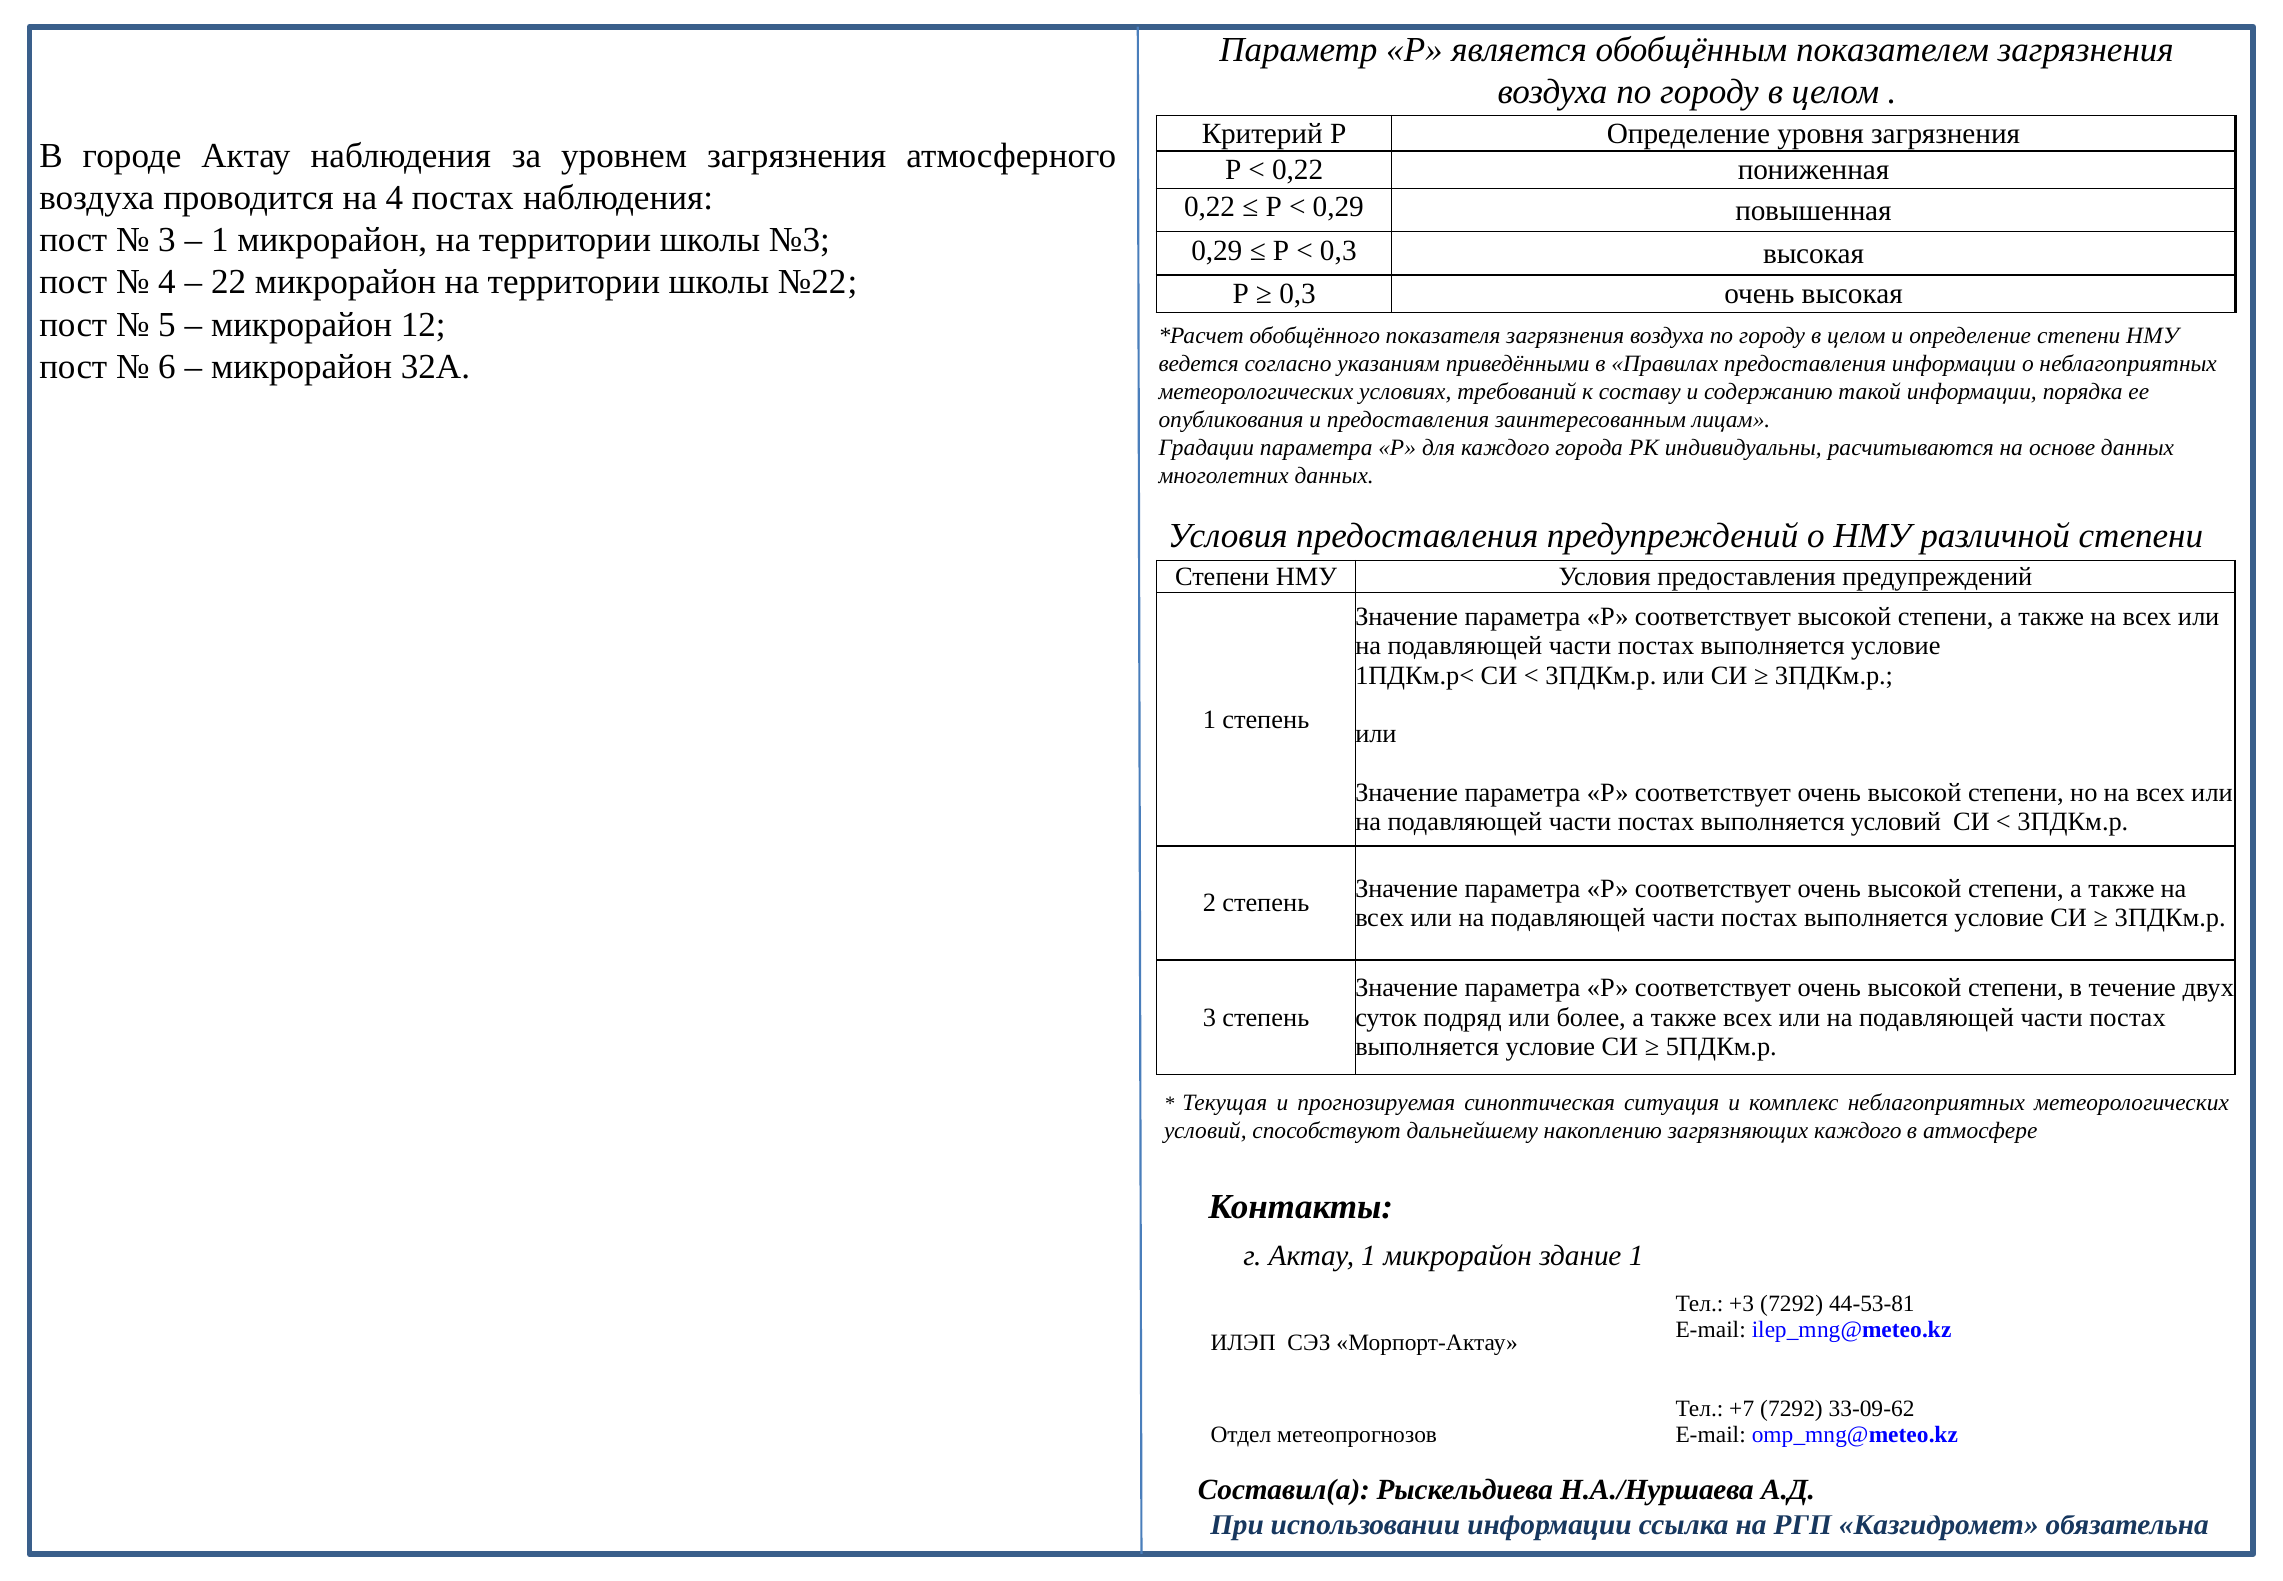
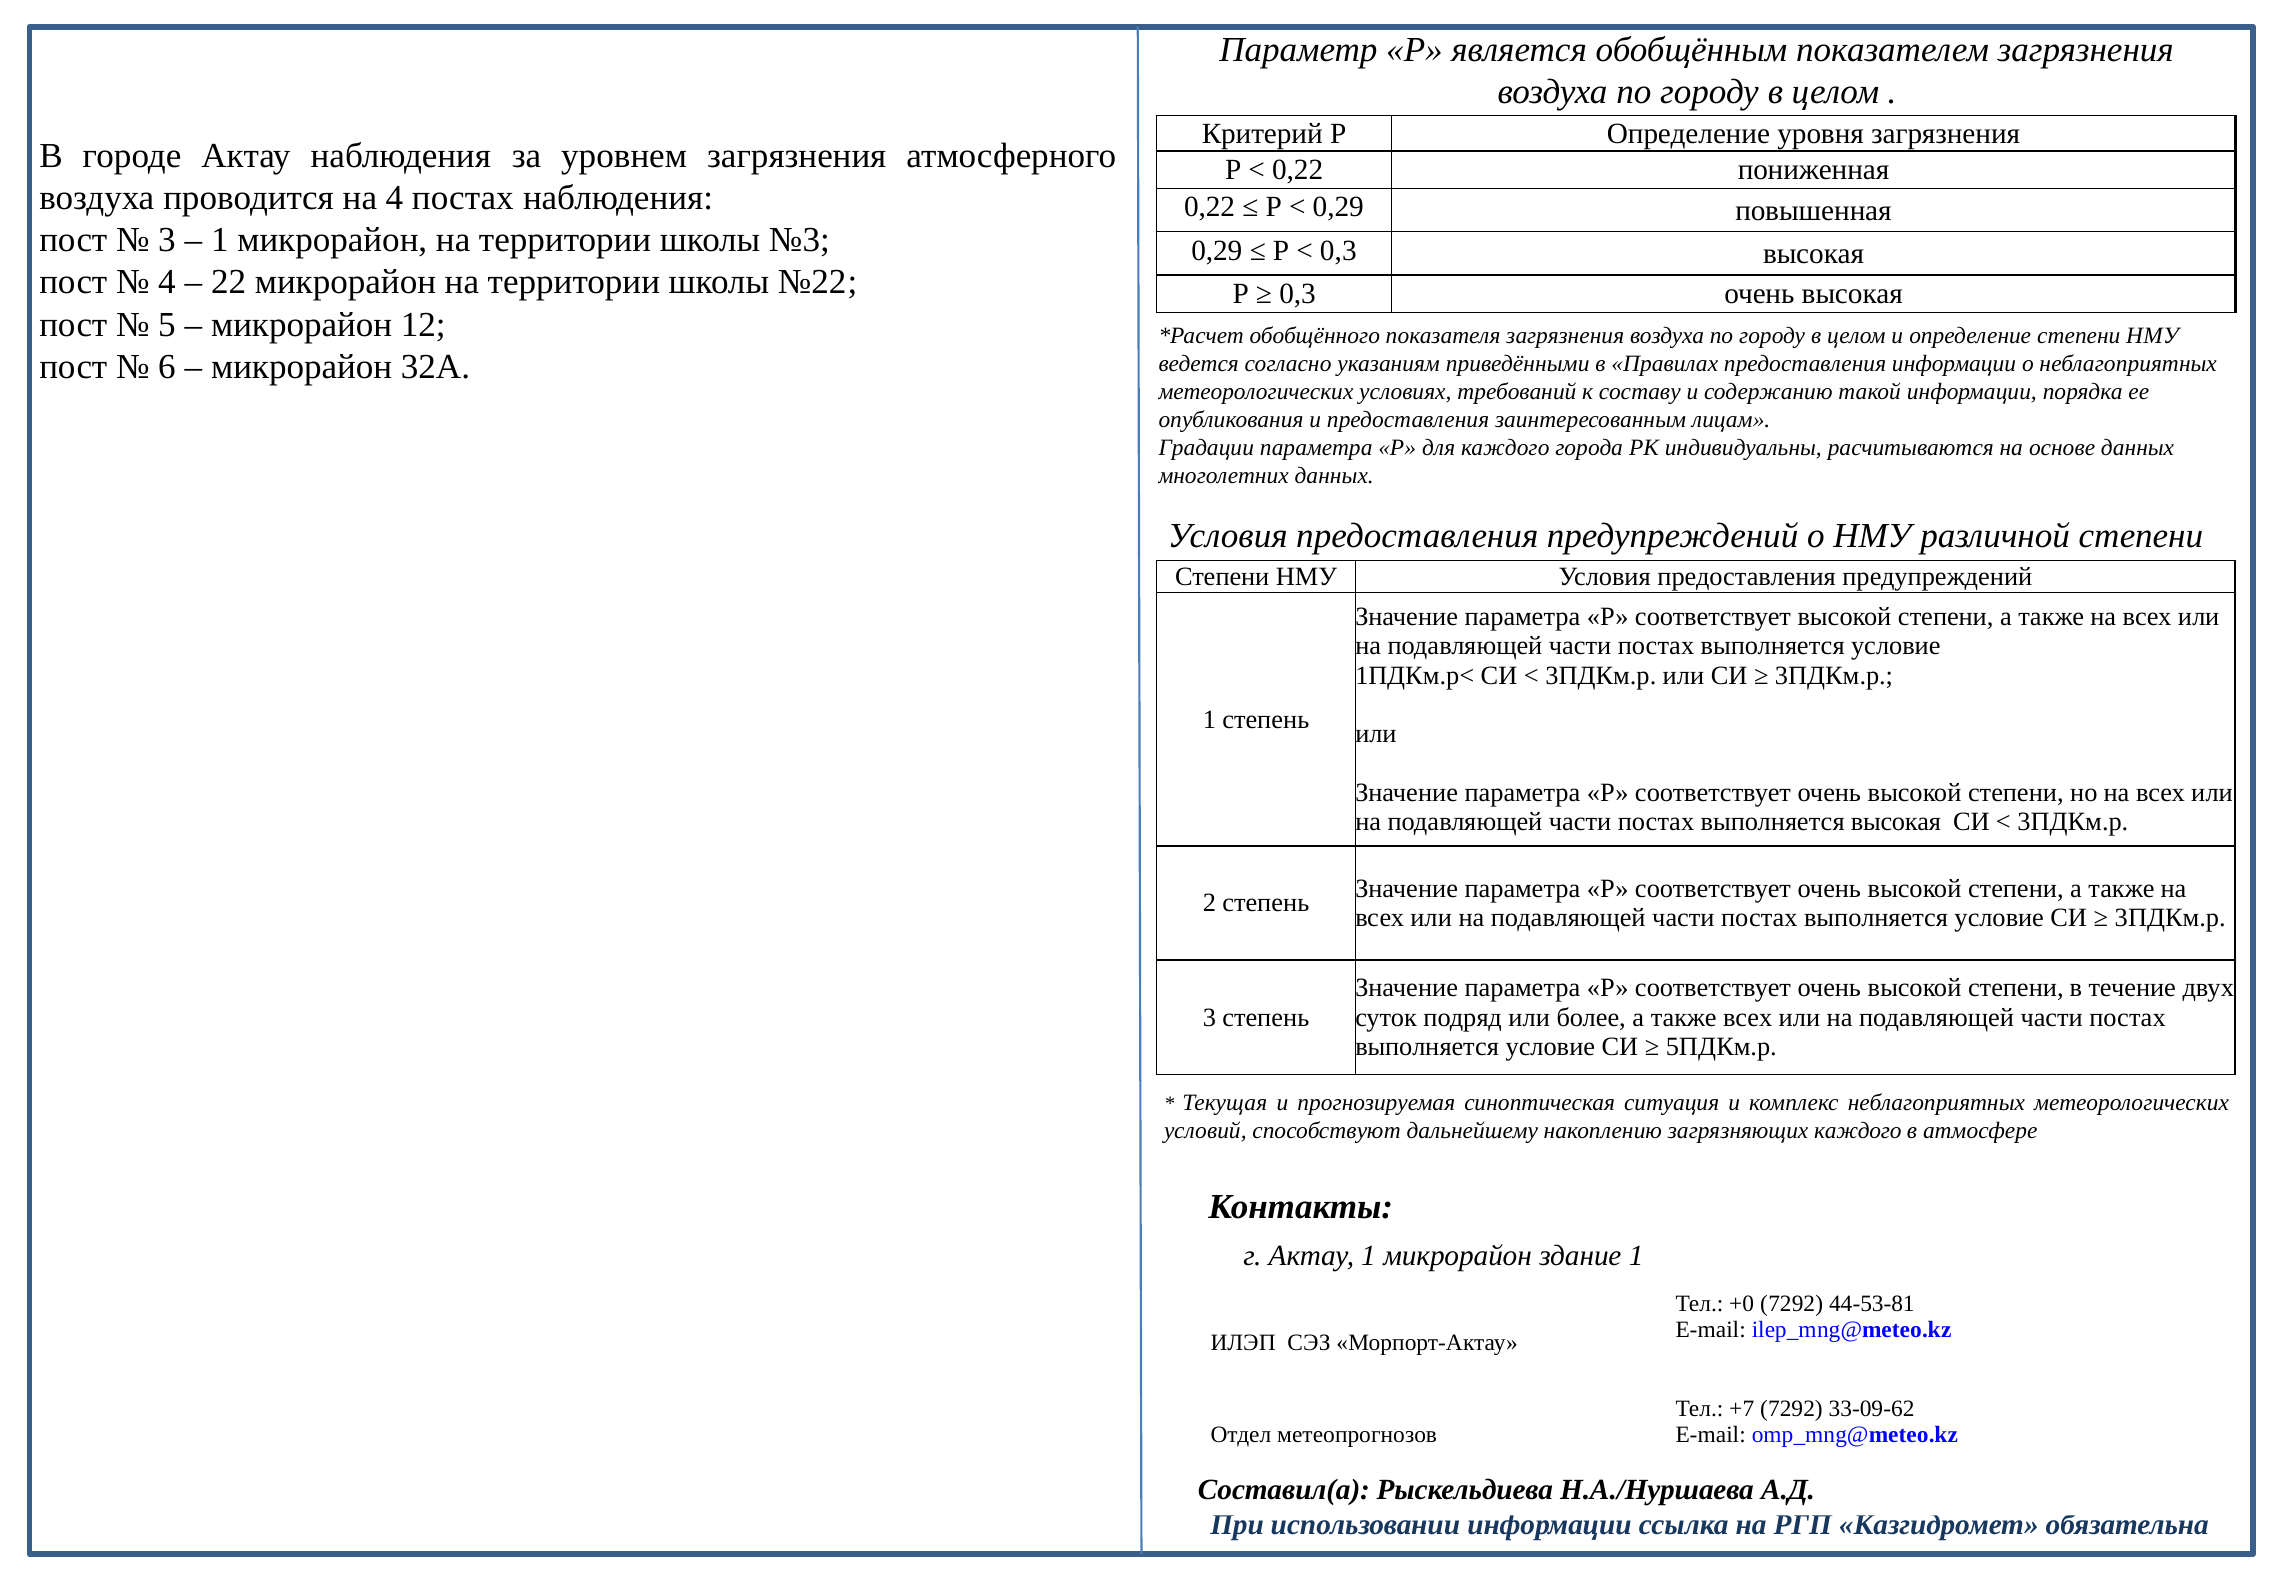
выполняется условий: условий -> высокая
+3: +3 -> +0
